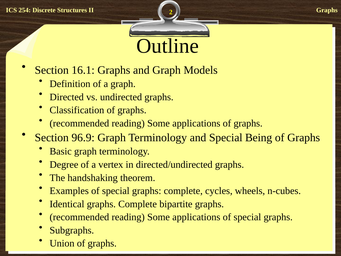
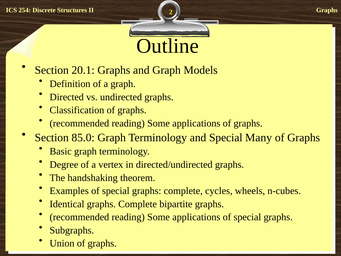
16.1: 16.1 -> 20.1
96.9: 96.9 -> 85.0
Being: Being -> Many
